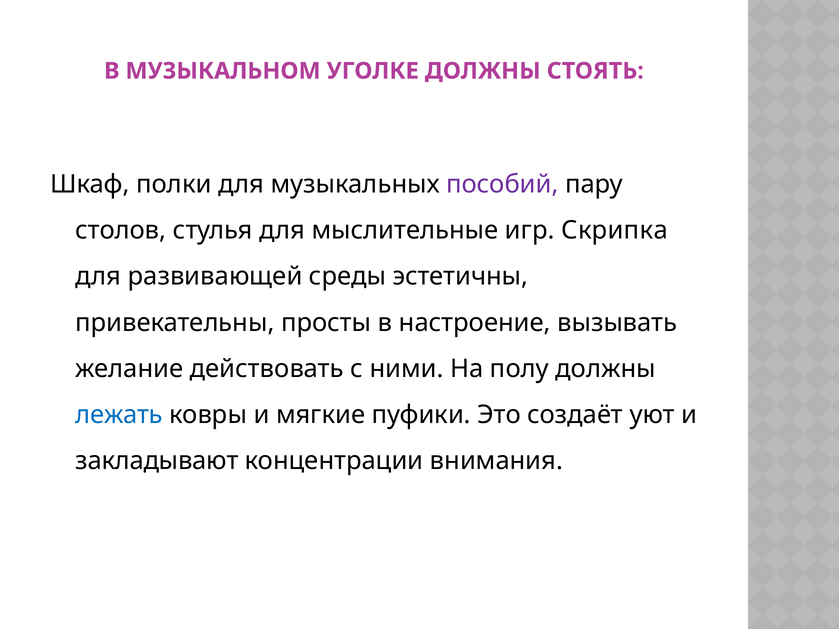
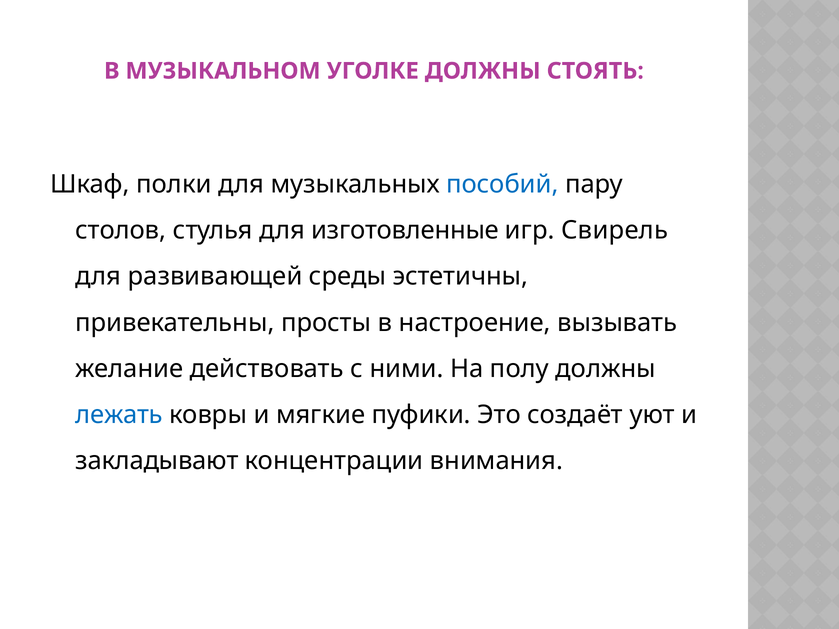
пособий colour: purple -> blue
мыслительные: мыслительные -> изготовленные
Скрипка: Скрипка -> Свирель
